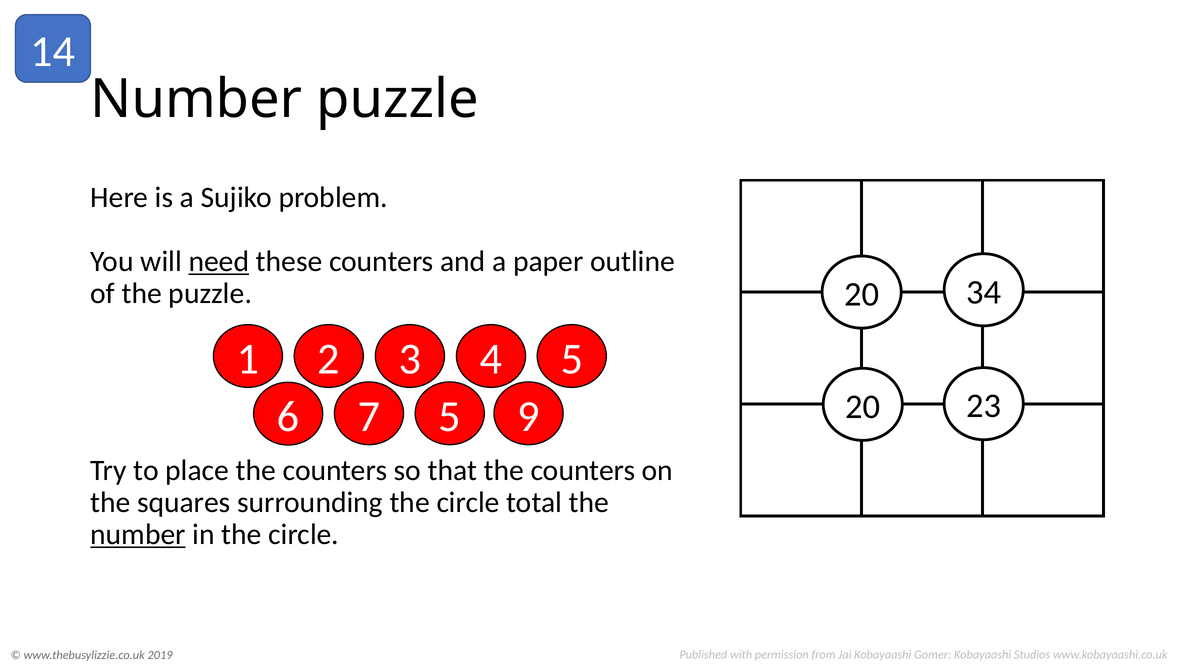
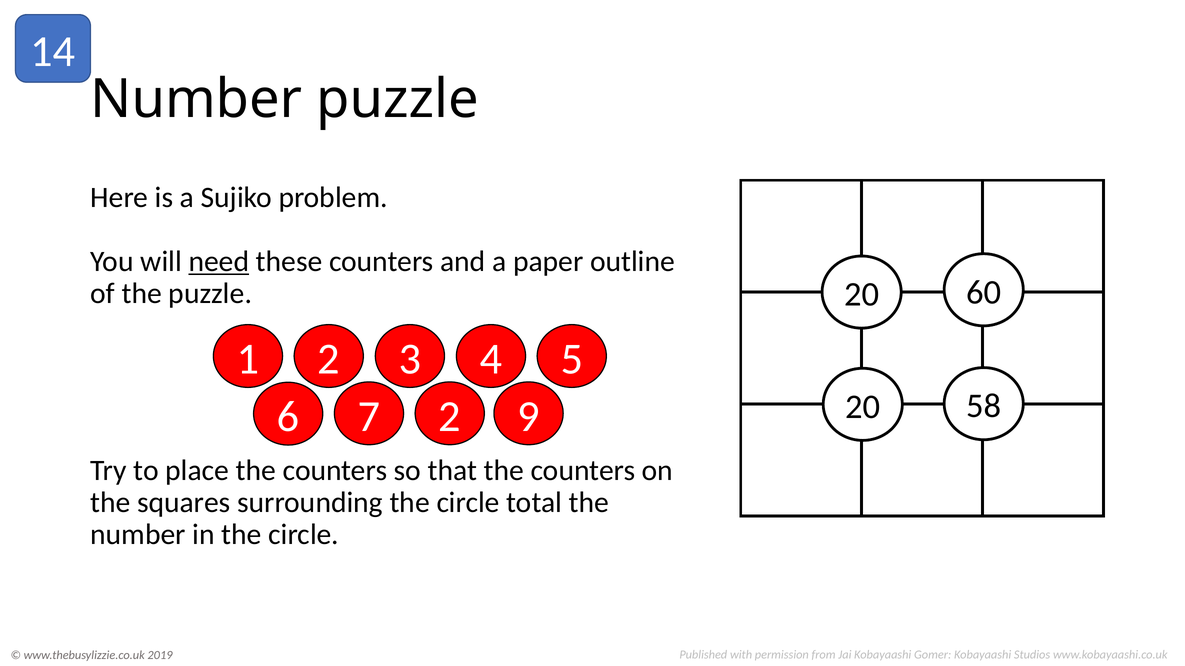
34: 34 -> 60
23: 23 -> 58
7 5: 5 -> 2
number at (138, 535) underline: present -> none
